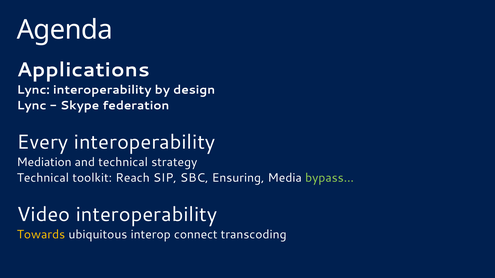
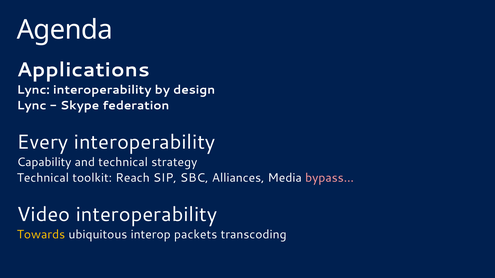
Mediation: Mediation -> Capability
Ensuring: Ensuring -> Alliances
bypass… colour: light green -> pink
connect: connect -> packets
